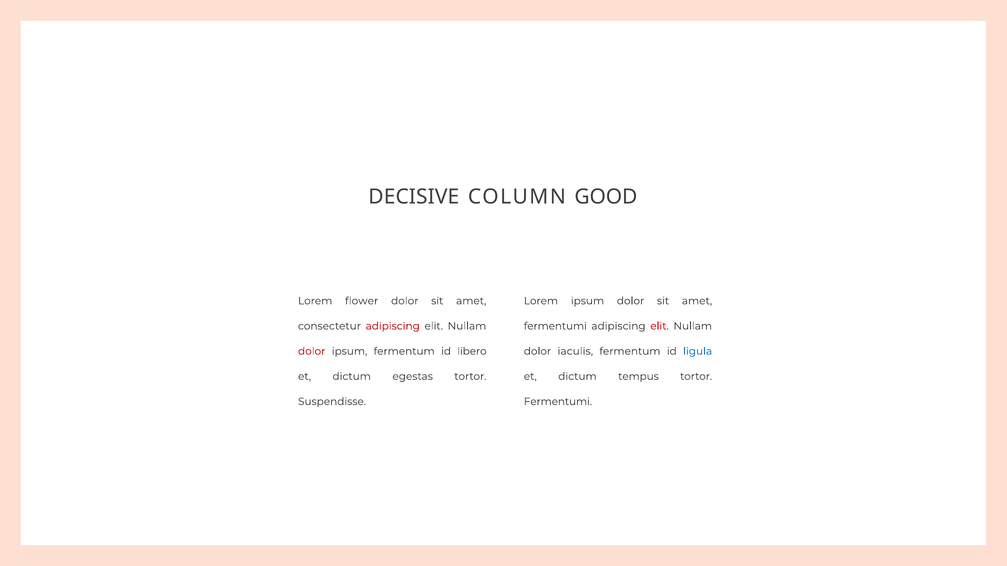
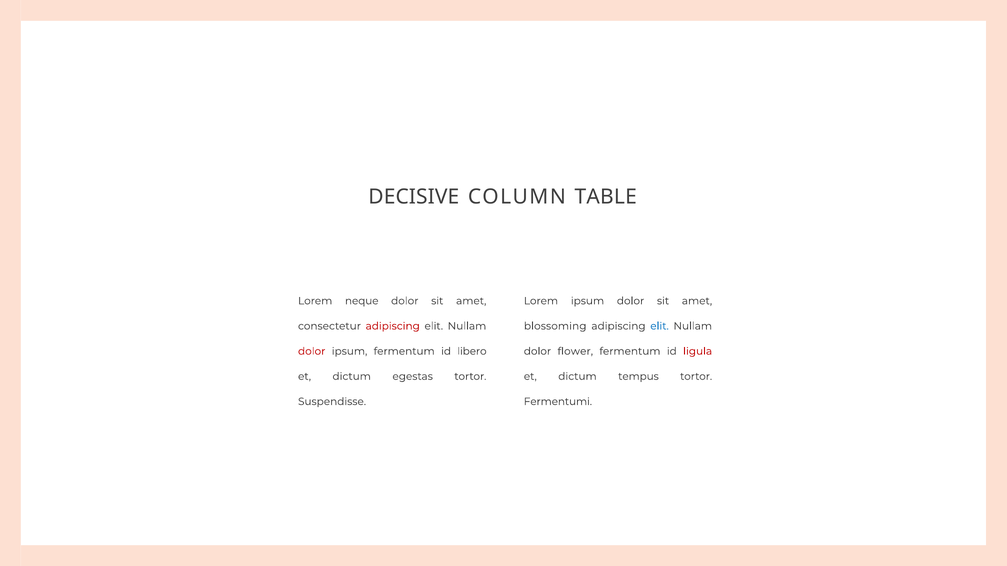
GOOD: GOOD -> TABLE
flower: flower -> neque
fermentumi at (555, 326): fermentumi -> blossoming
elit at (660, 326) colour: red -> blue
iaculis: iaculis -> flower
ligula colour: blue -> red
